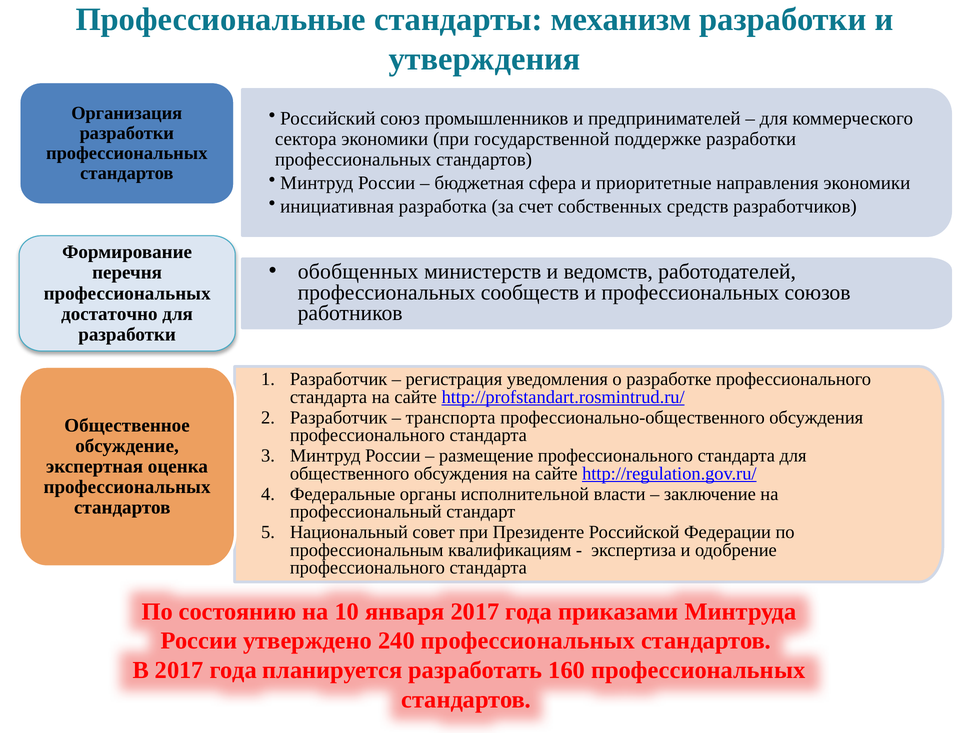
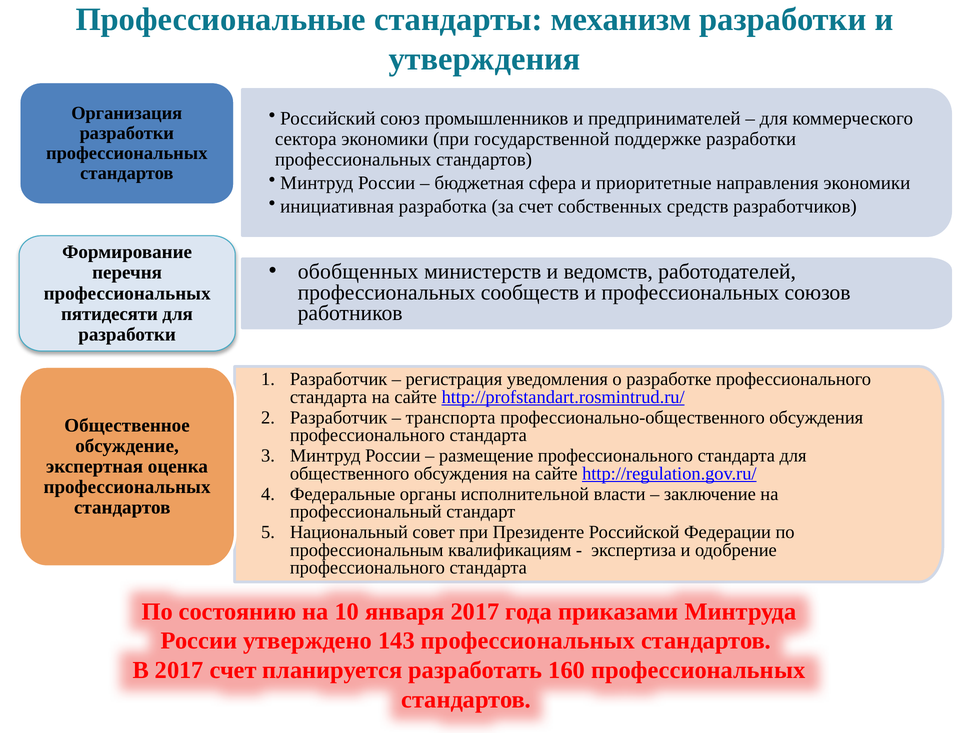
достаточно: достаточно -> пятидесяти
240: 240 -> 143
В 2017 года: года -> счет
